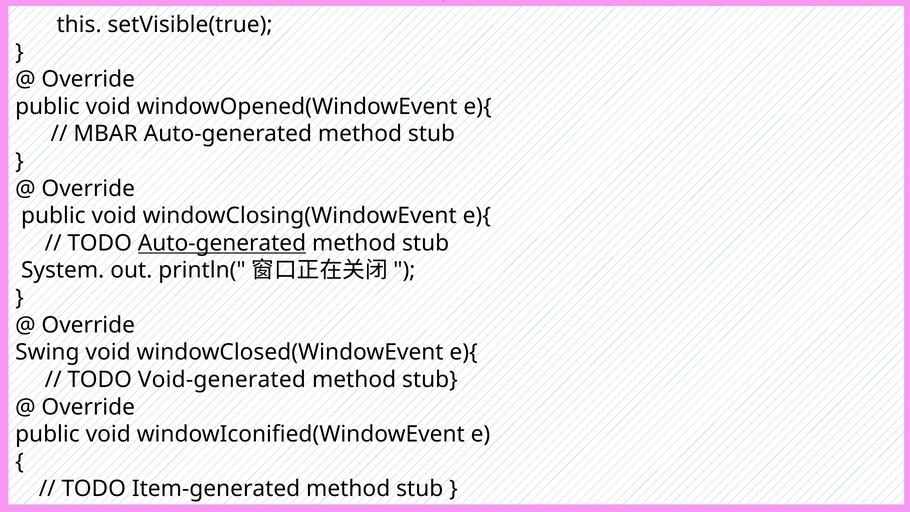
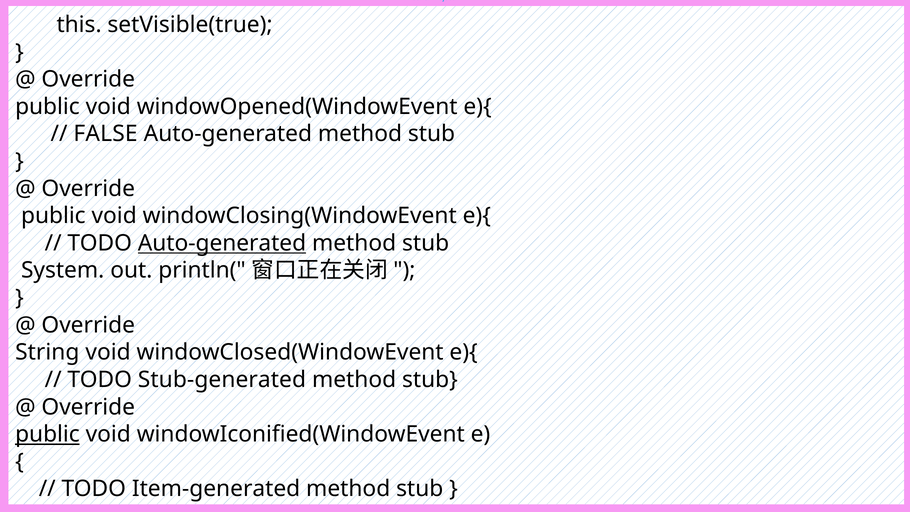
MBAR: MBAR -> FALSE
Swing: Swing -> String
Void-generated: Void-generated -> Stub-generated
public at (47, 434) underline: none -> present
